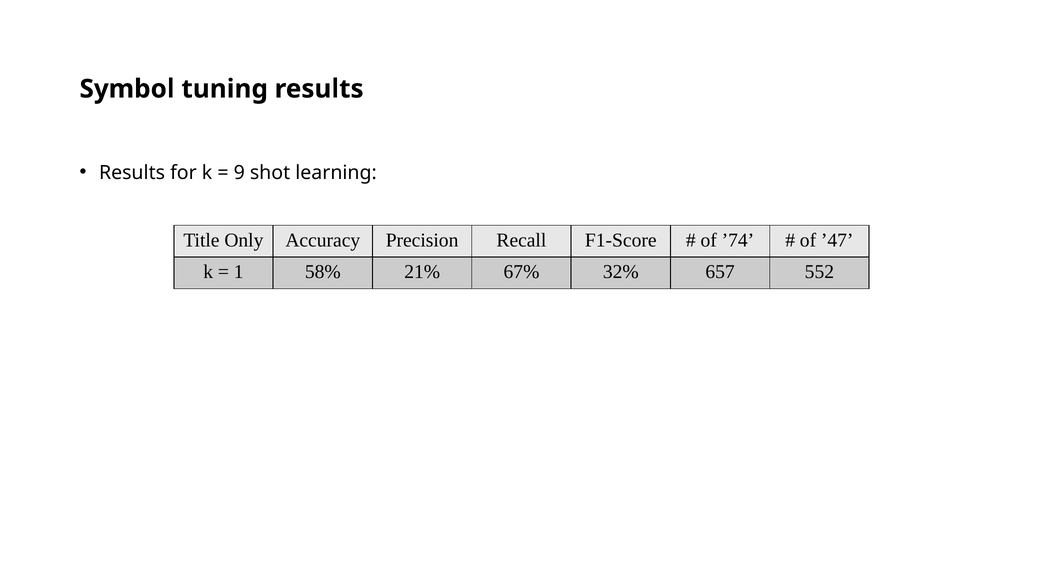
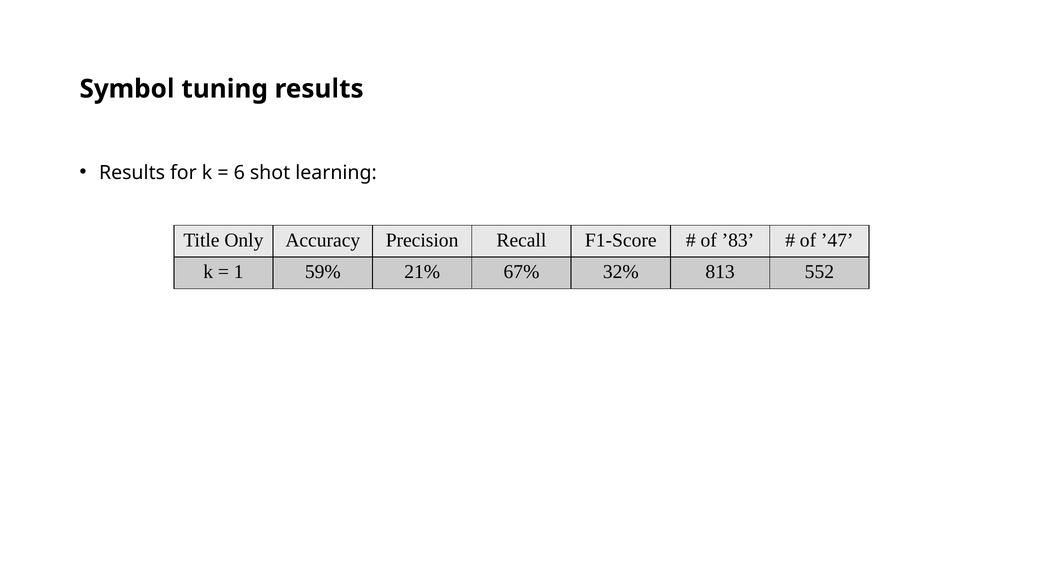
9: 9 -> 6
’74: ’74 -> ’83
58%: 58% -> 59%
657: 657 -> 813
